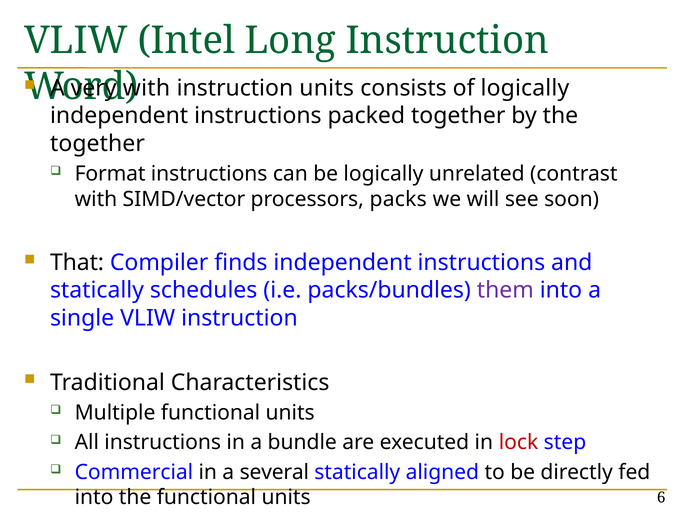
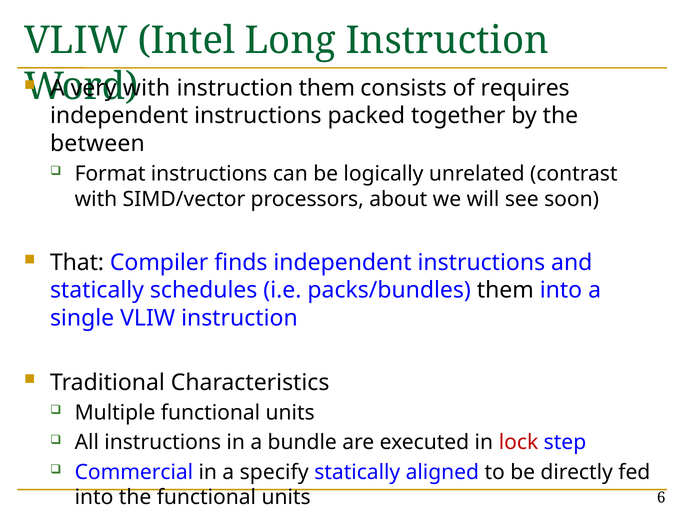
instruction units: units -> them
of logically: logically -> requires
together at (97, 143): together -> between
packs: packs -> about
them at (505, 290) colour: purple -> black
several: several -> specify
